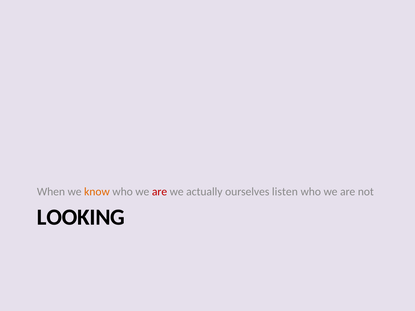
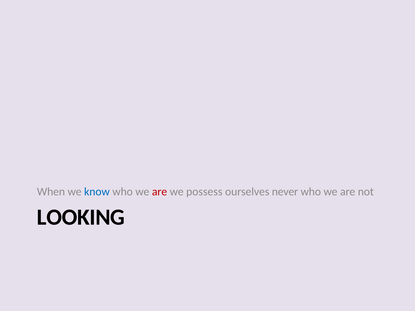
know colour: orange -> blue
actually: actually -> possess
listen: listen -> never
